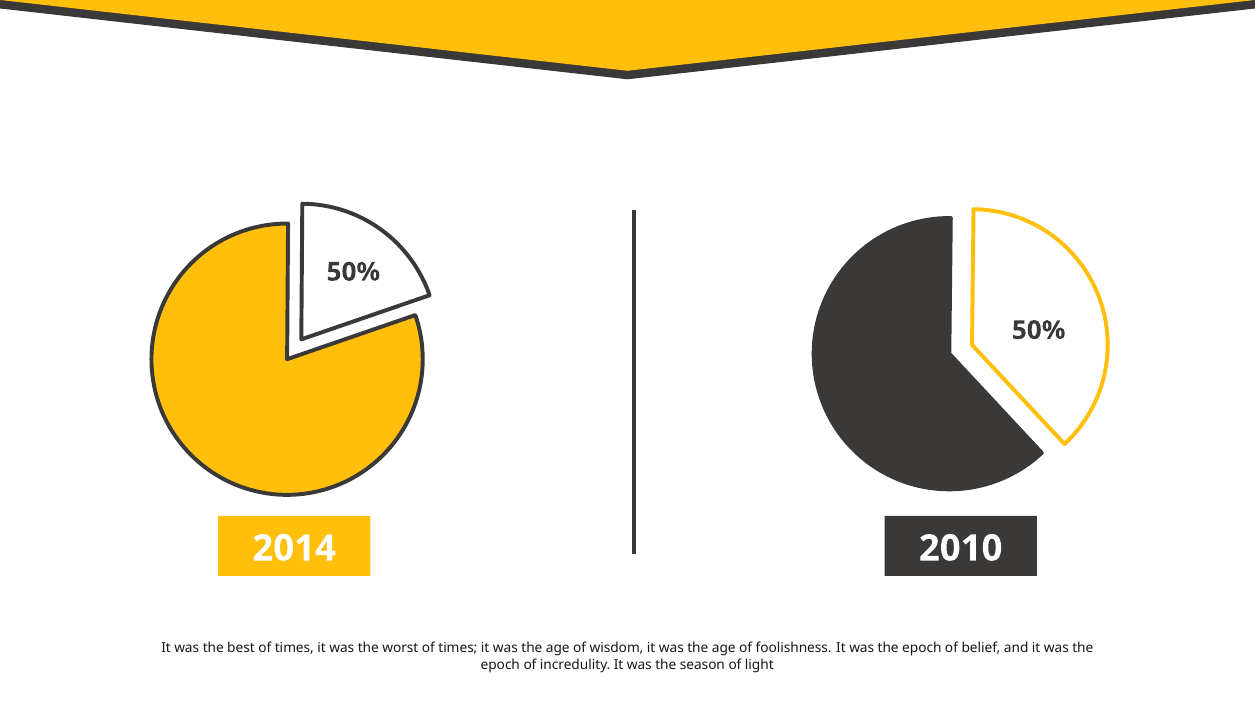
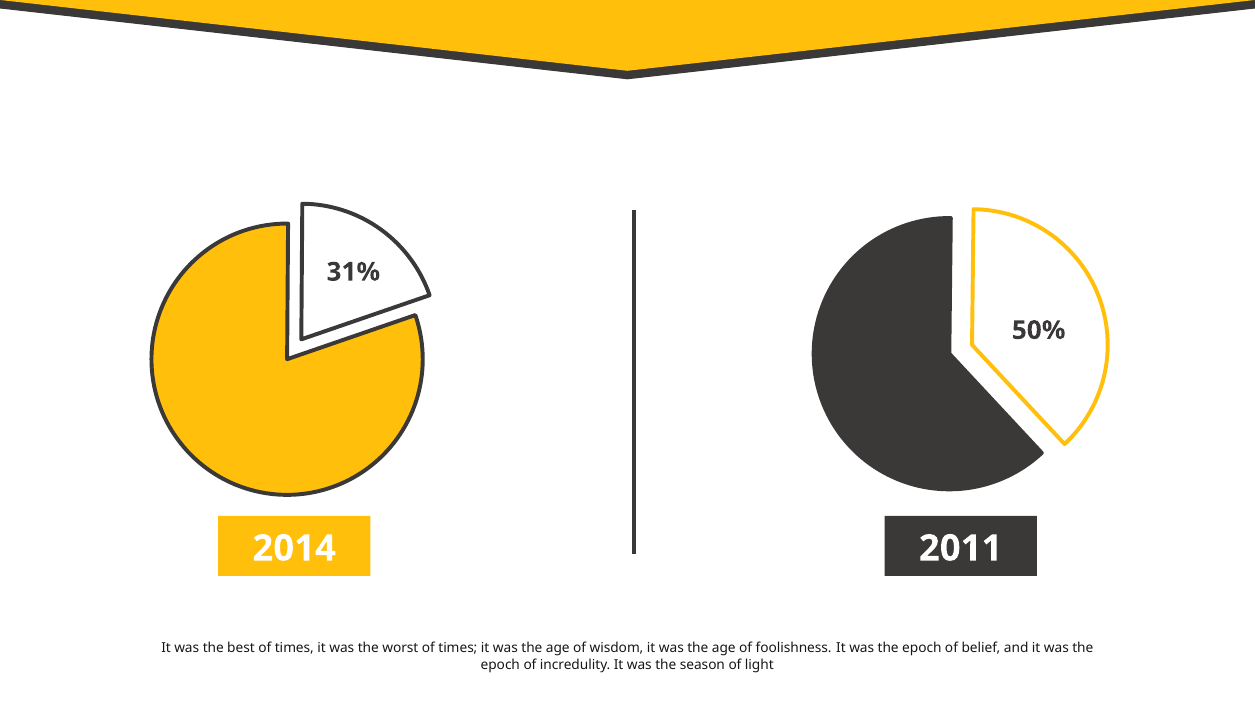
50% at (353, 272): 50% -> 31%
2010: 2010 -> 2011
